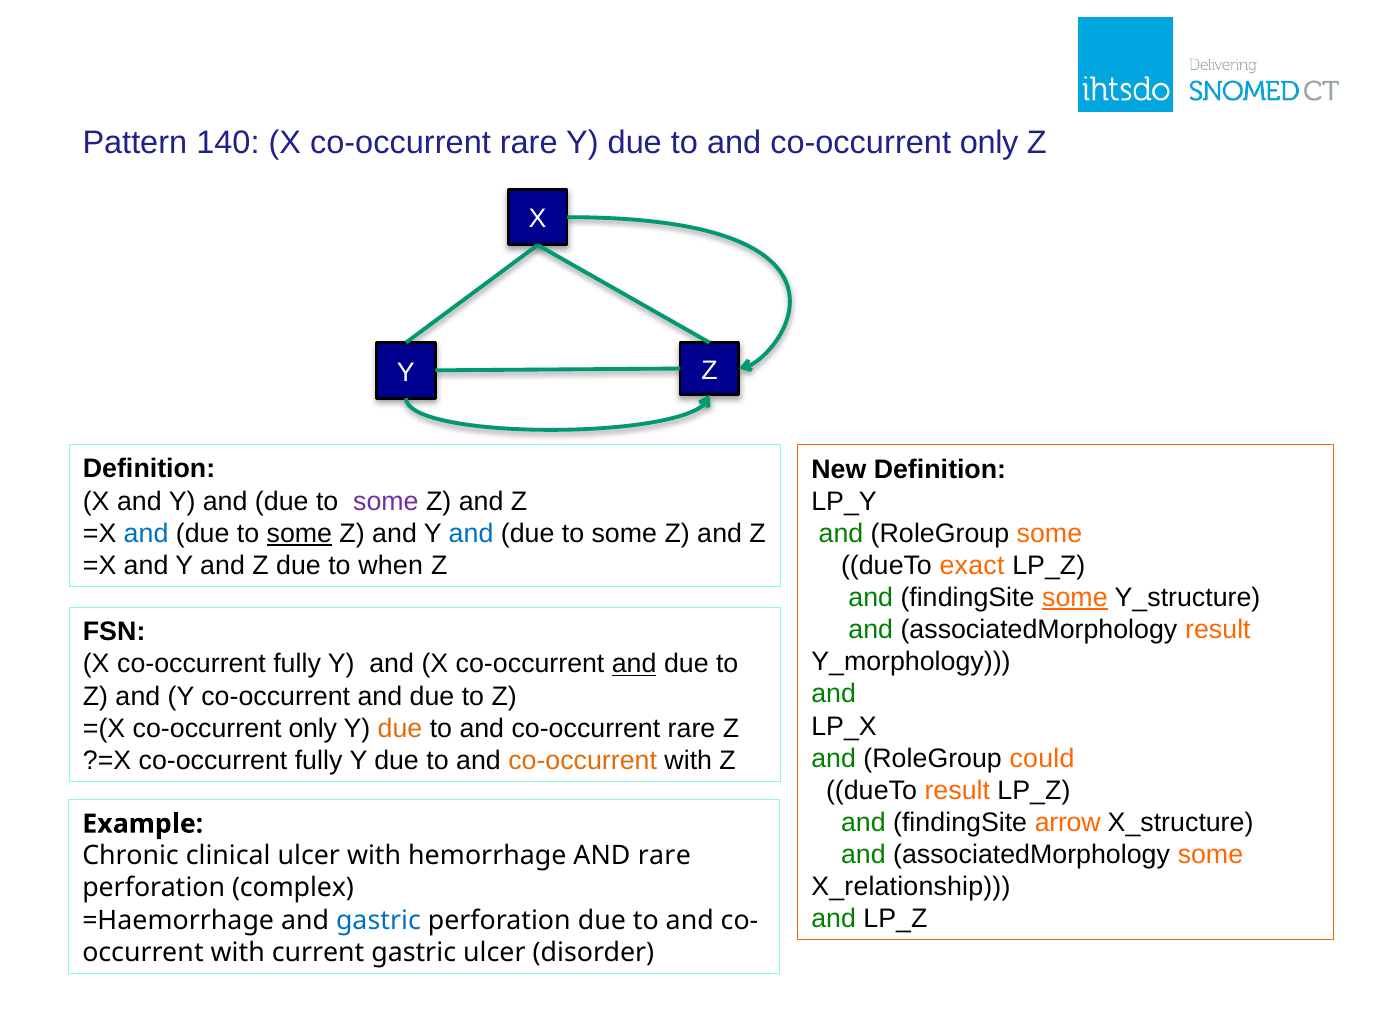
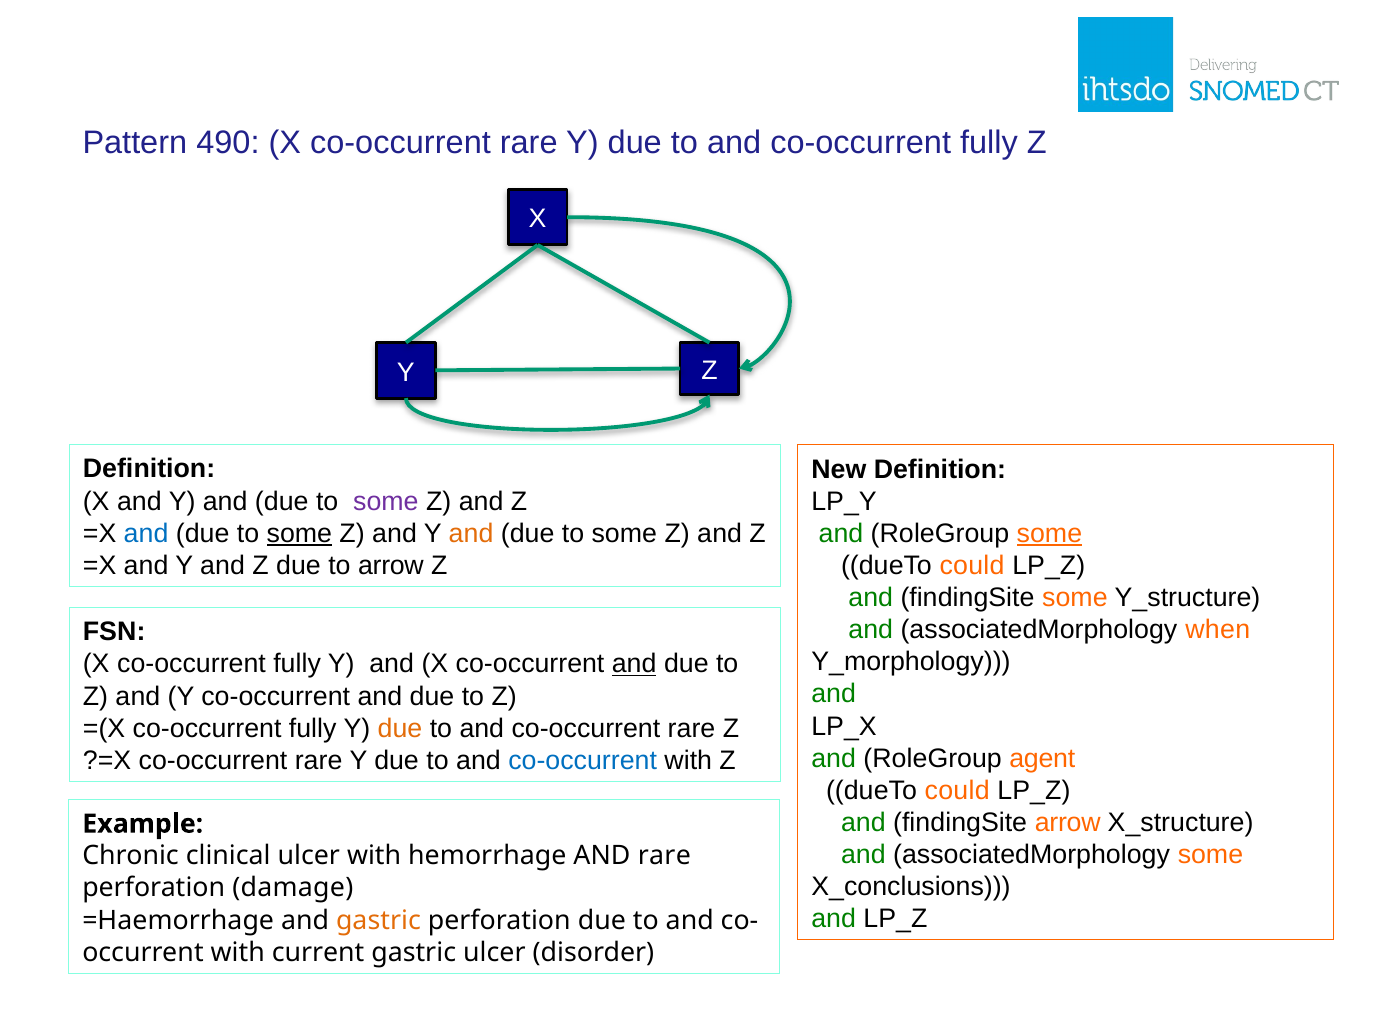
140: 140 -> 490
and co-occurrent only: only -> fully
and at (471, 533) colour: blue -> orange
some at (1049, 533) underline: none -> present
to when: when -> arrow
exact at (972, 565): exact -> could
some at (1075, 597) underline: present -> none
associatedMorphology result: result -> when
=(X co-occurrent only: only -> fully
could: could -> agent
?=X co-occurrent fully: fully -> rare
co-occurrent at (583, 760) colour: orange -> blue
result at (957, 790): result -> could
X_relationship: X_relationship -> X_conclusions
complex: complex -> damage
gastric at (378, 920) colour: blue -> orange
